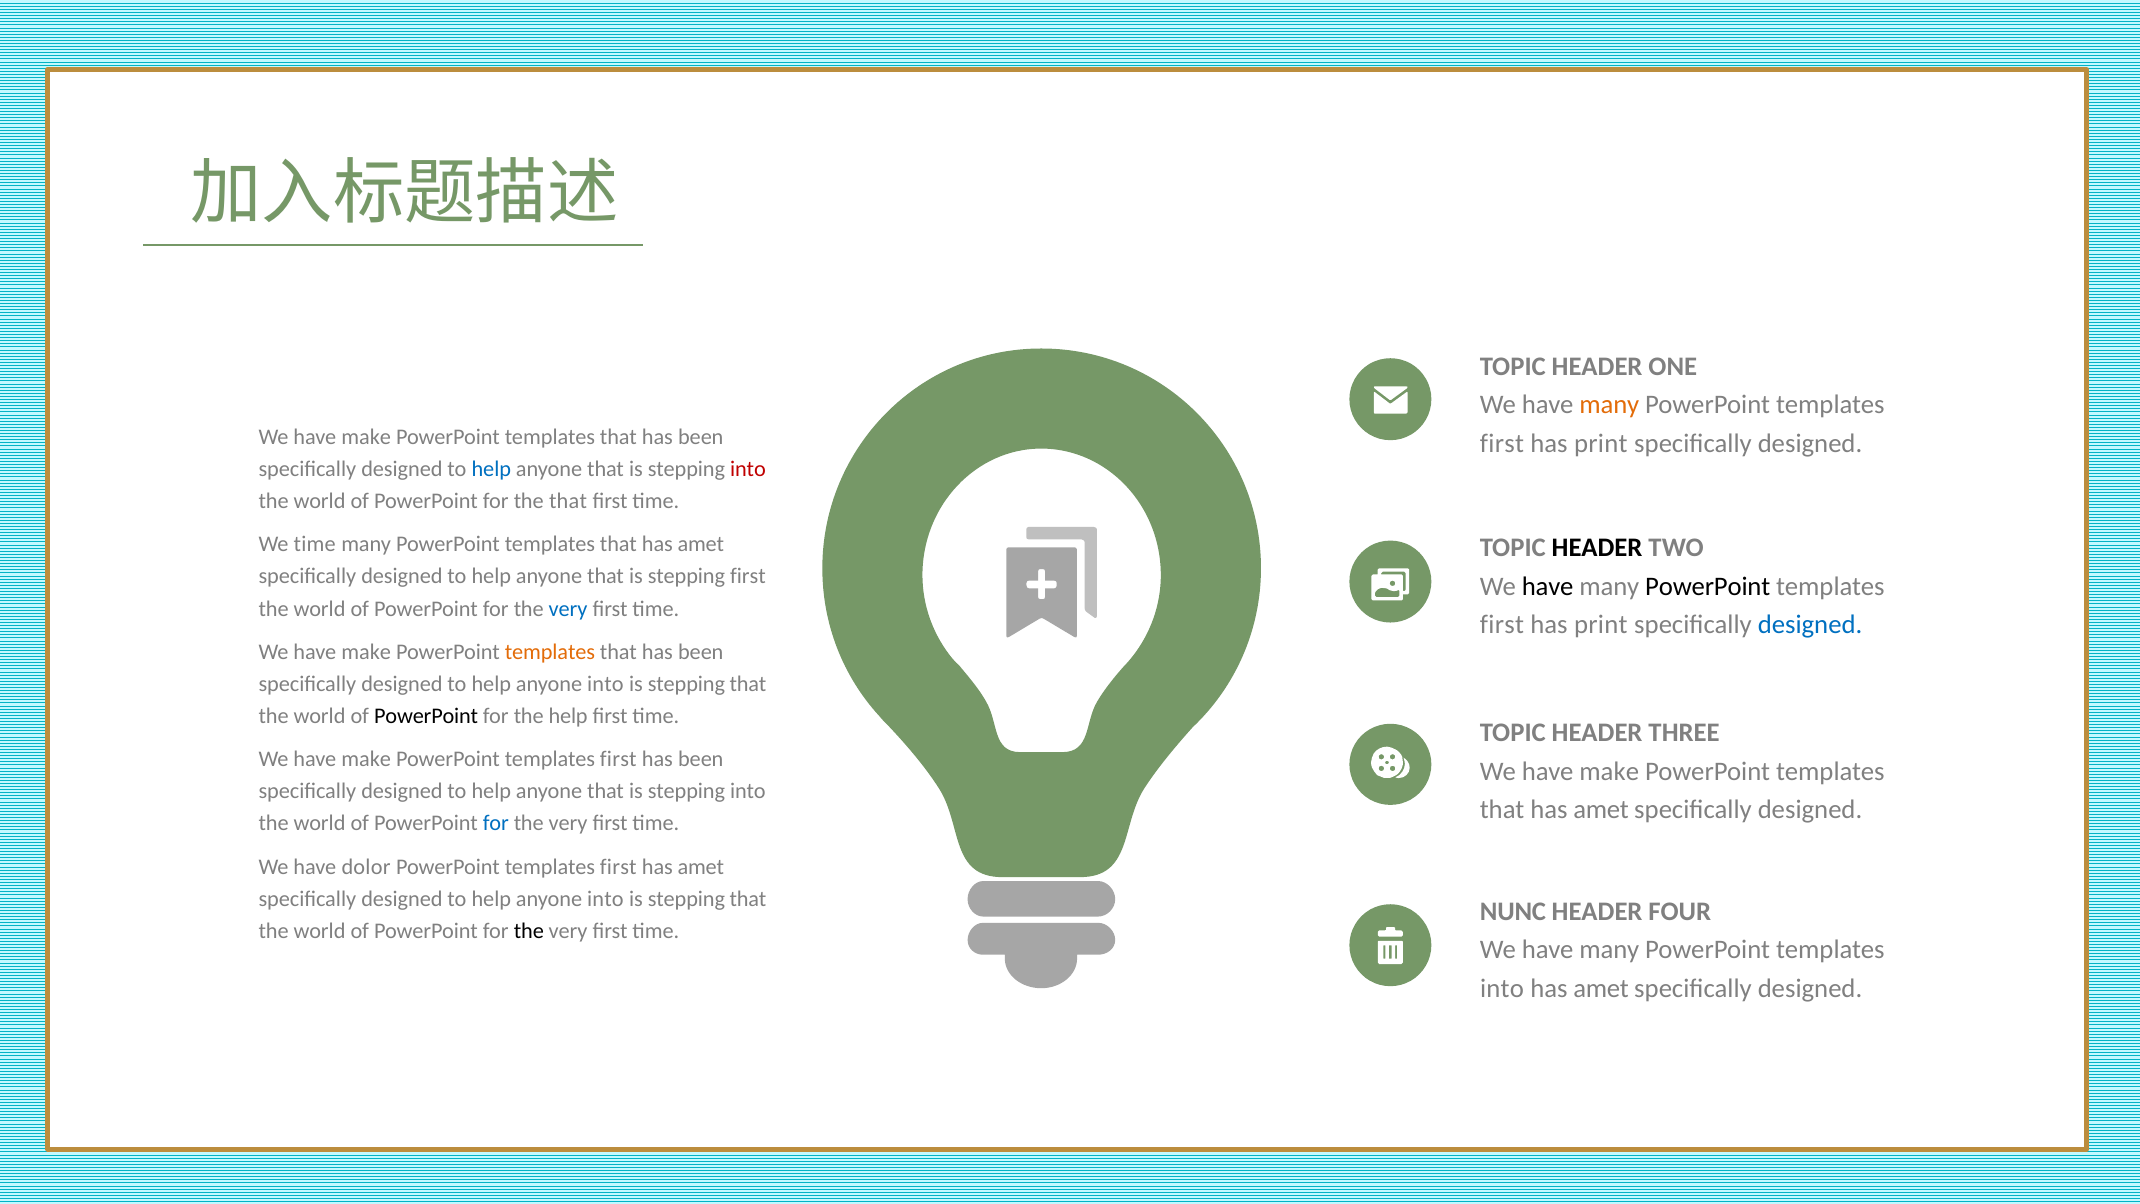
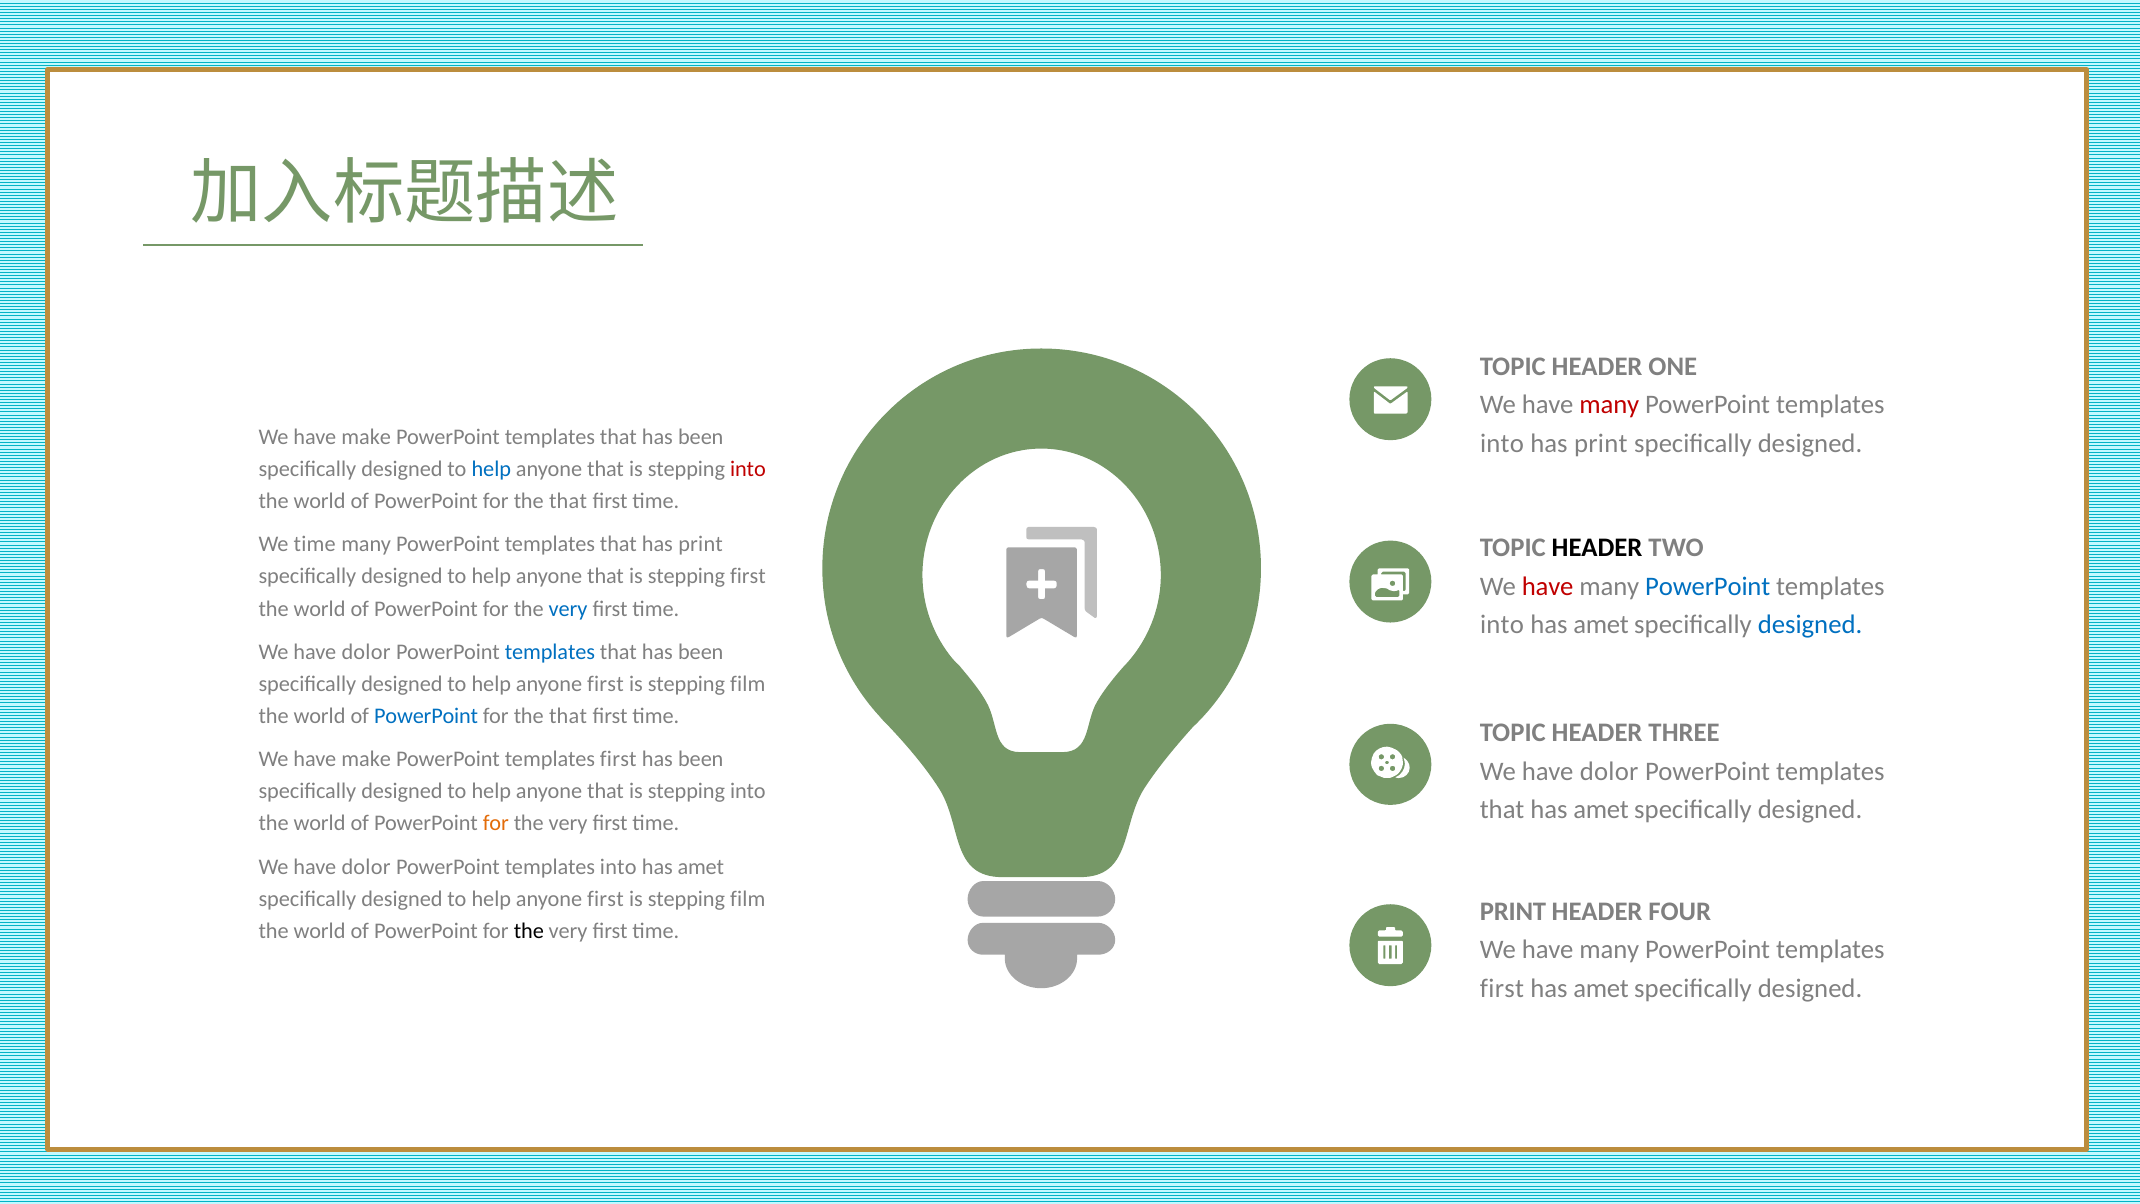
many at (1609, 405) colour: orange -> red
first at (1502, 443): first -> into
amet at (701, 545): amet -> print
have at (1548, 587) colour: black -> red
PowerPoint at (1708, 587) colour: black -> blue
first at (1502, 625): first -> into
print at (1601, 625): print -> amet
make at (366, 652): make -> dolor
templates at (550, 652) colour: orange -> blue
into at (605, 684): into -> first
that at (748, 684): that -> film
PowerPoint at (426, 716) colour: black -> blue
help at (568, 716): help -> that
make at (1609, 771): make -> dolor
for at (496, 824) colour: blue -> orange
first at (618, 867): first -> into
into at (605, 899): into -> first
that at (748, 899): that -> film
NUNC at (1513, 911): NUNC -> PRINT
into at (1502, 988): into -> first
